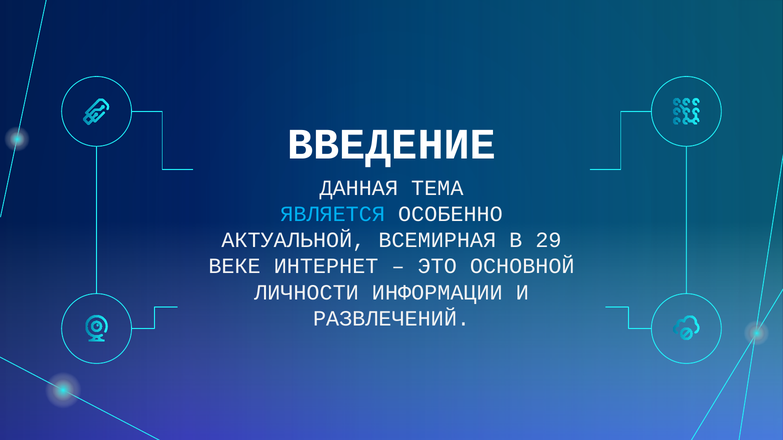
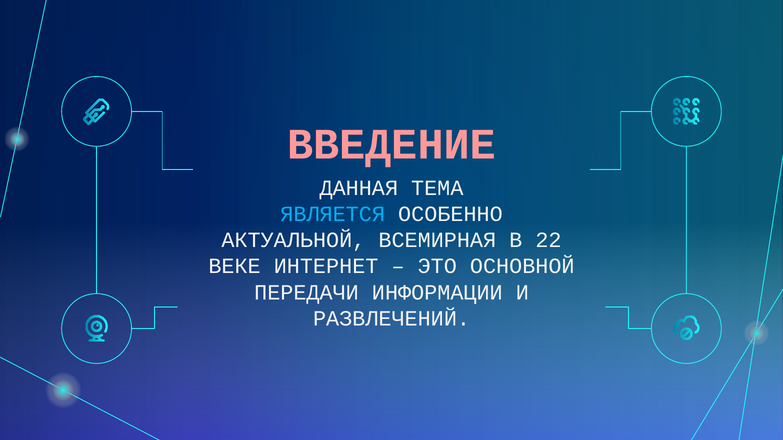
ВВЕДЕНИЕ colour: white -> pink
29: 29 -> 22
ЛИЧНОСТИ: ЛИЧНОСТИ -> ПЕРЕДАЧИ
